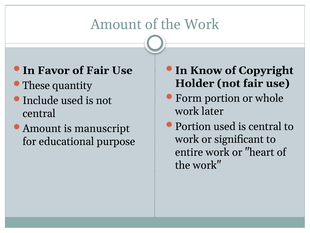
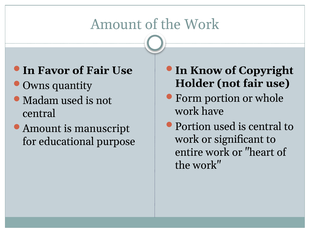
These: These -> Owns
Include: Include -> Madam
later: later -> have
